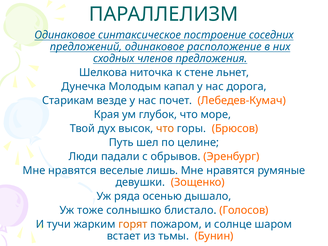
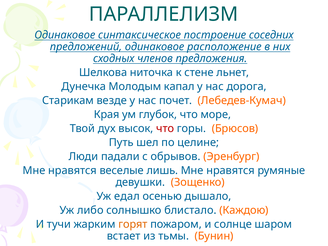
что at (165, 128) colour: orange -> red
ряда: ряда -> едал
тоже: тоже -> либо
Голосов: Голосов -> Каждою
